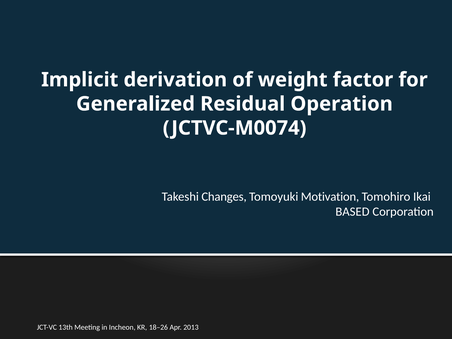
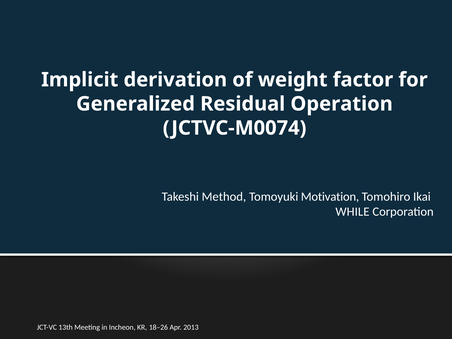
Changes: Changes -> Method
BASED: BASED -> WHILE
